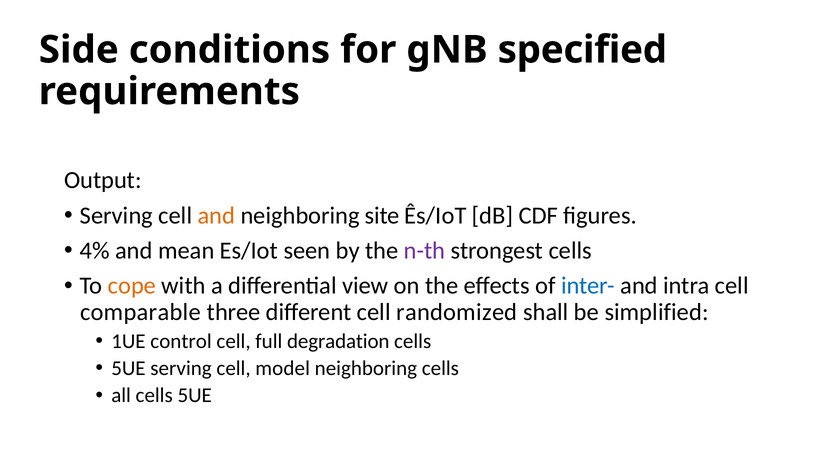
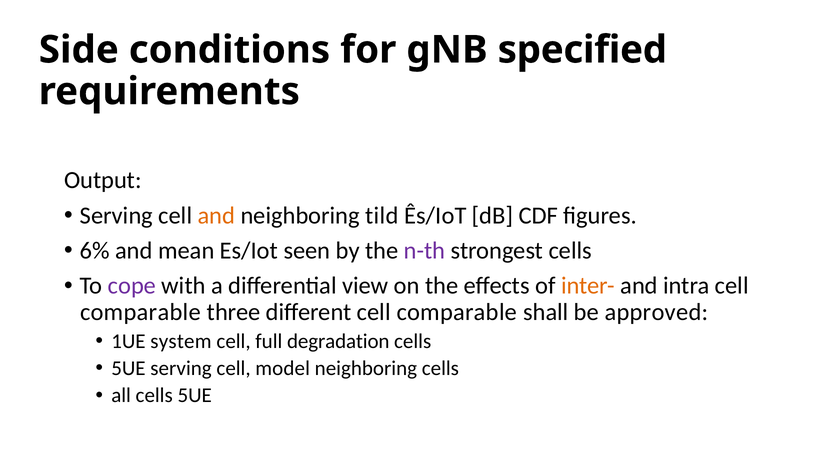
site: site -> tild
4%: 4% -> 6%
cope colour: orange -> purple
inter- colour: blue -> orange
different cell randomized: randomized -> comparable
simplified: simplified -> approved
control: control -> system
